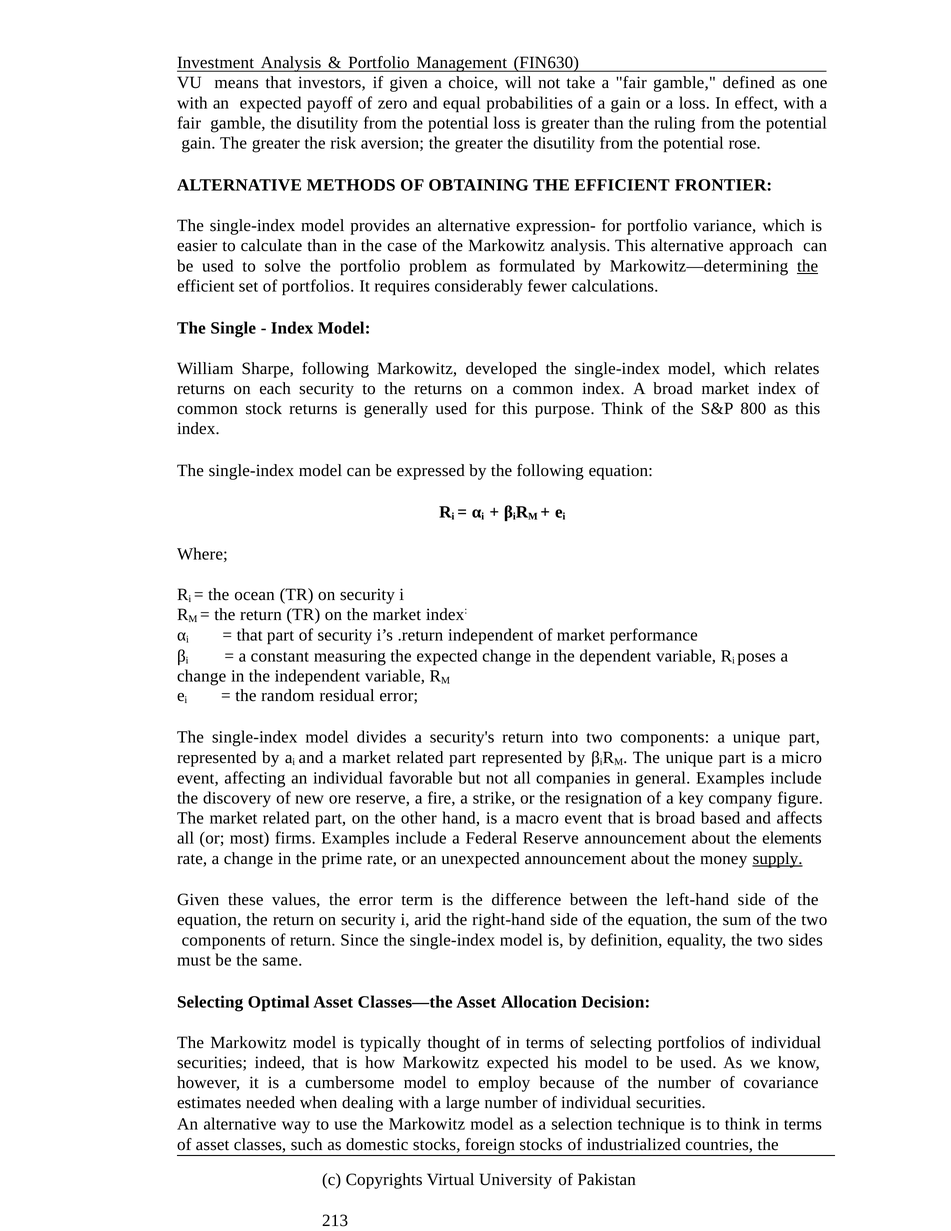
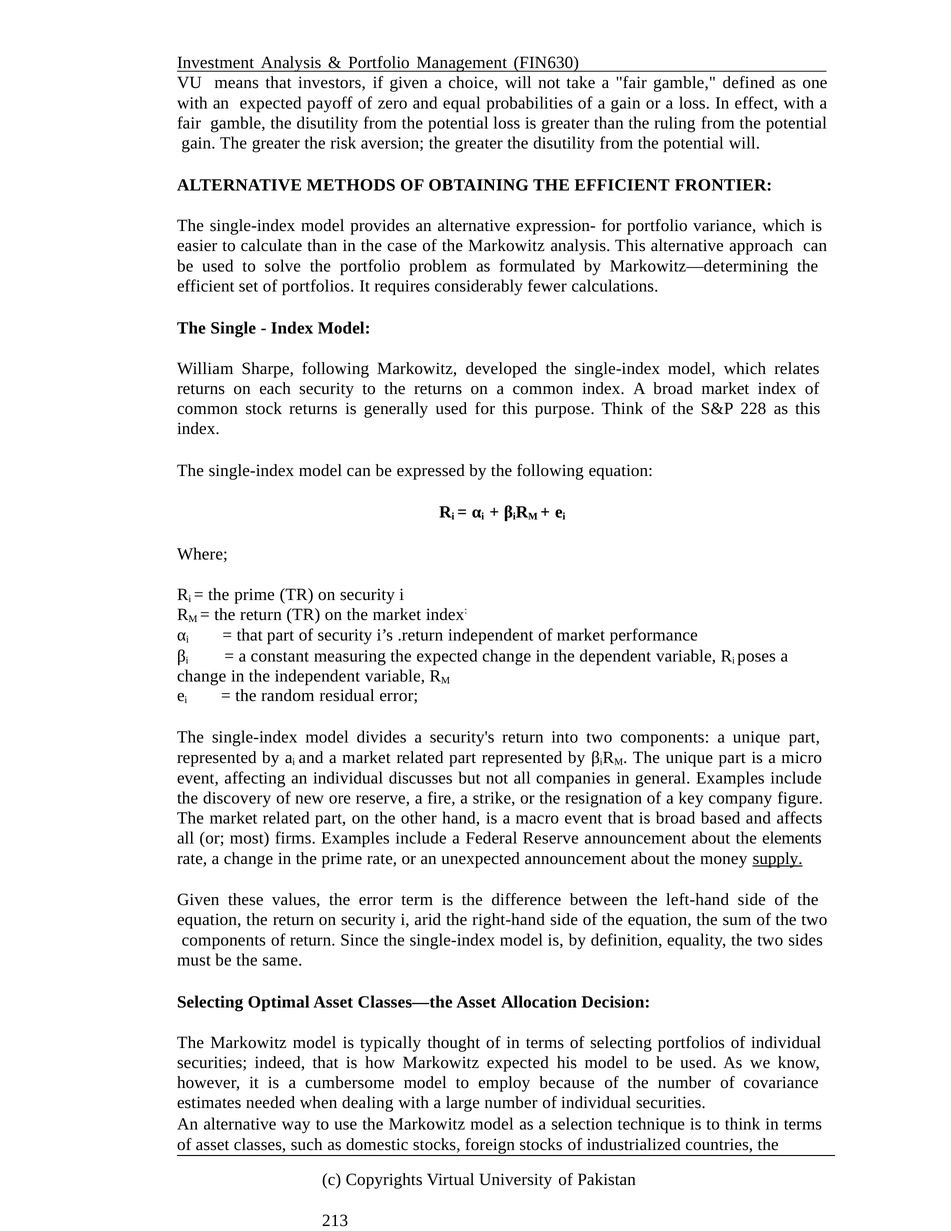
potential rose: rose -> will
the at (808, 266) underline: present -> none
800: 800 -> 228
ocean at (255, 594): ocean -> prime
favorable: favorable -> discusses
